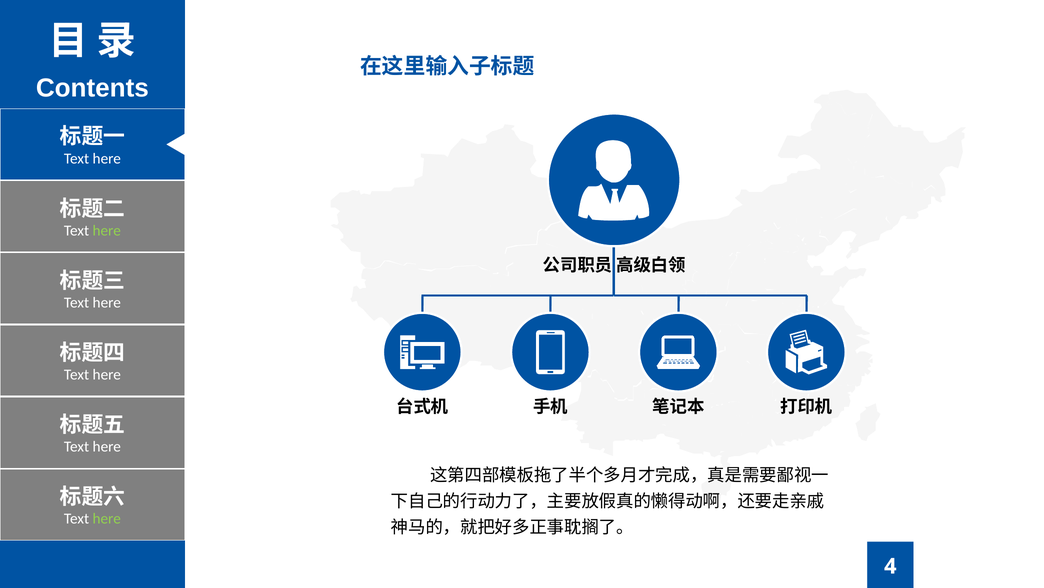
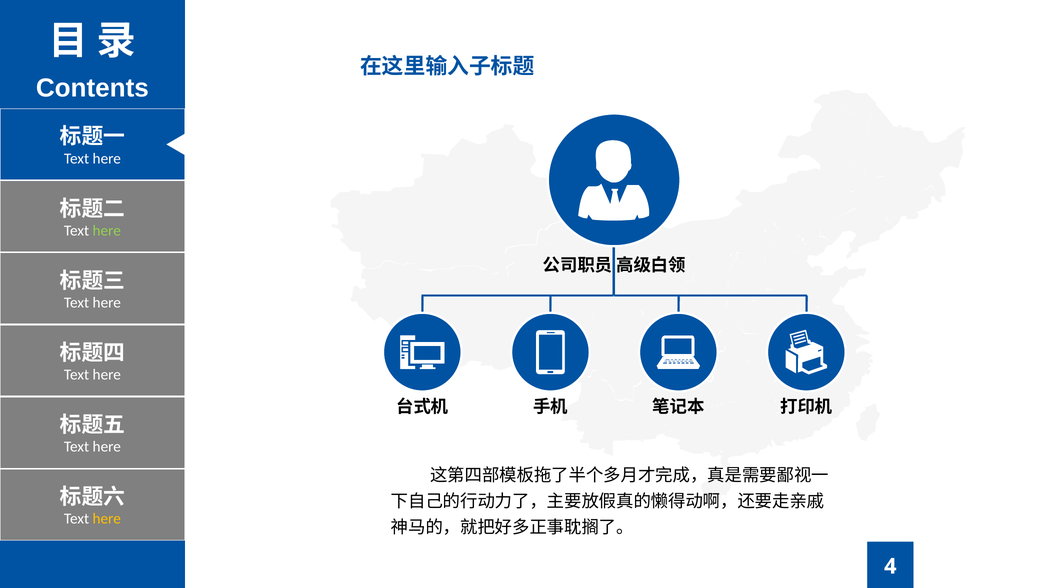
here at (107, 518) colour: light green -> yellow
